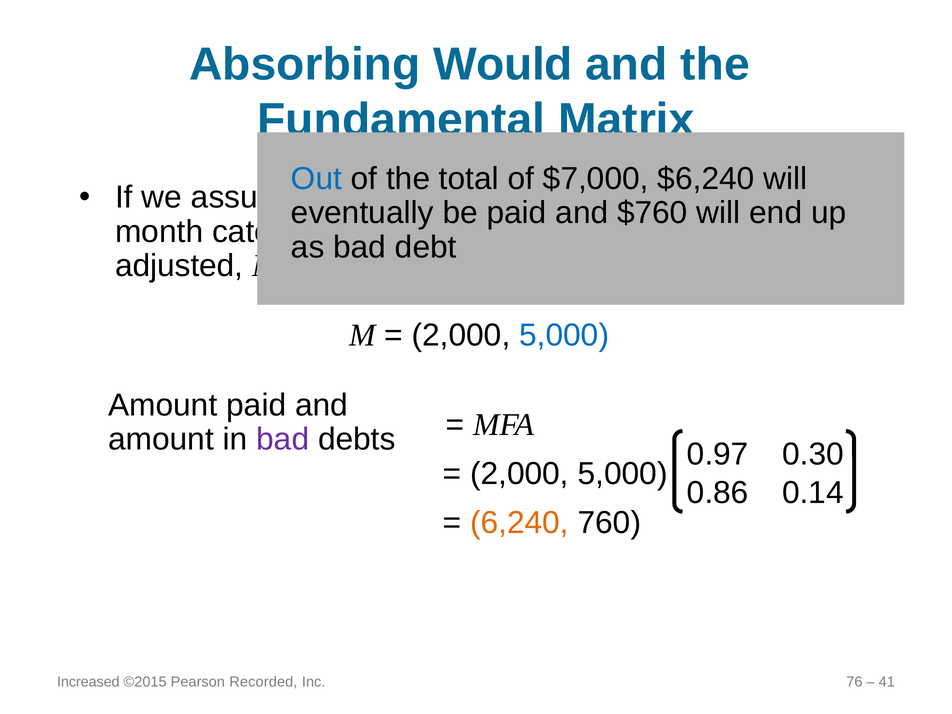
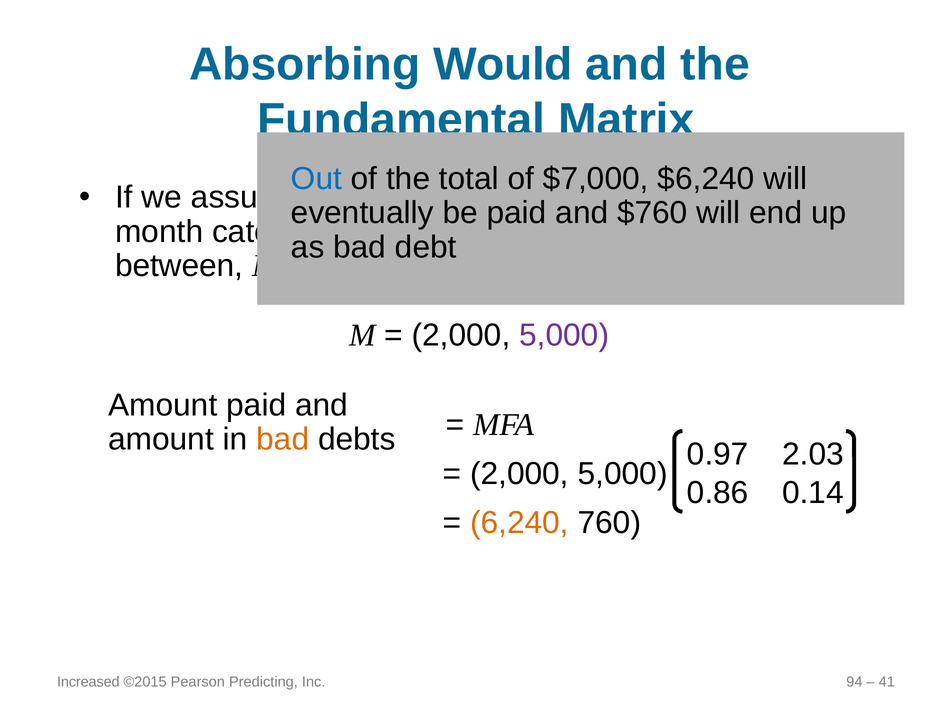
adjusted: adjusted -> between
5,000 at (564, 335) colour: blue -> purple
bad at (283, 439) colour: purple -> orange
0.30: 0.30 -> 2.03
Recorded: Recorded -> Predicting
76: 76 -> 94
